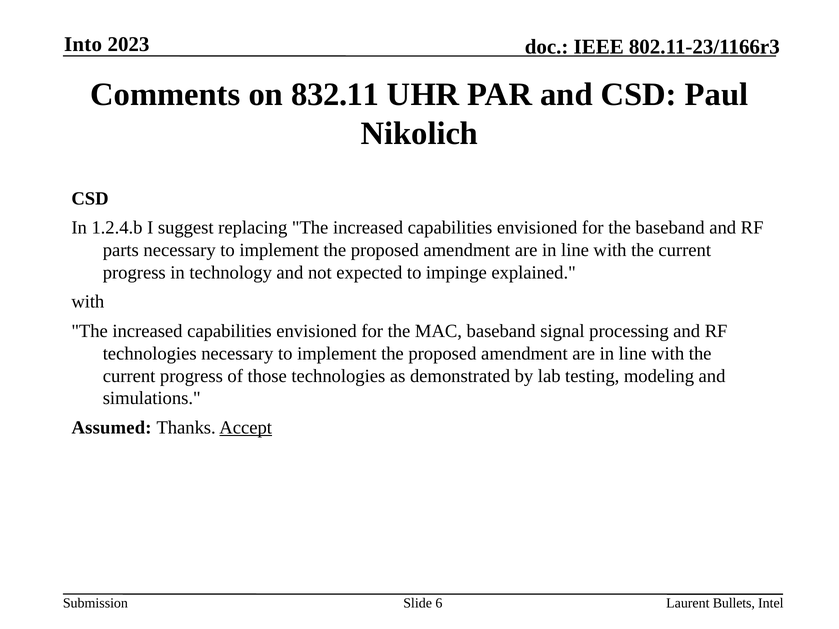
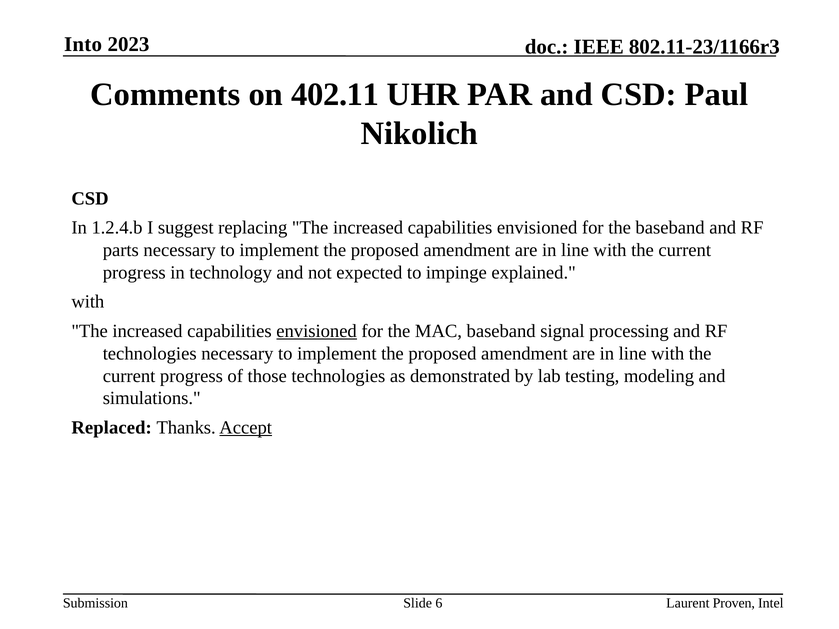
832.11: 832.11 -> 402.11
envisioned at (317, 331) underline: none -> present
Assumed: Assumed -> Replaced
Bullets: Bullets -> Proven
